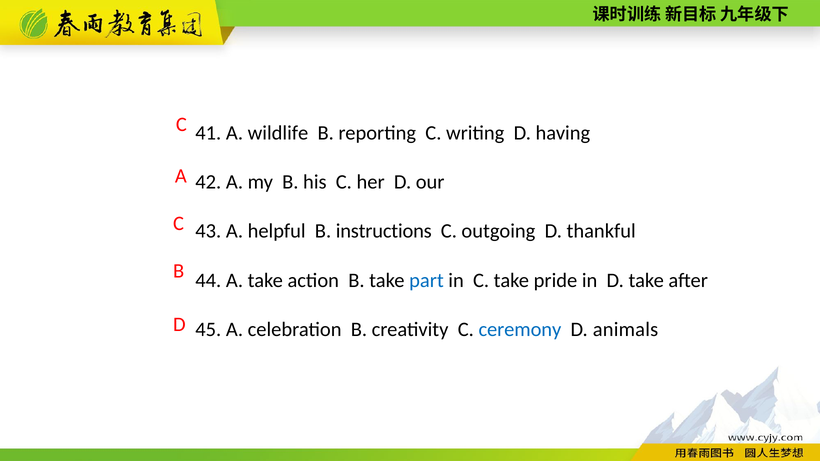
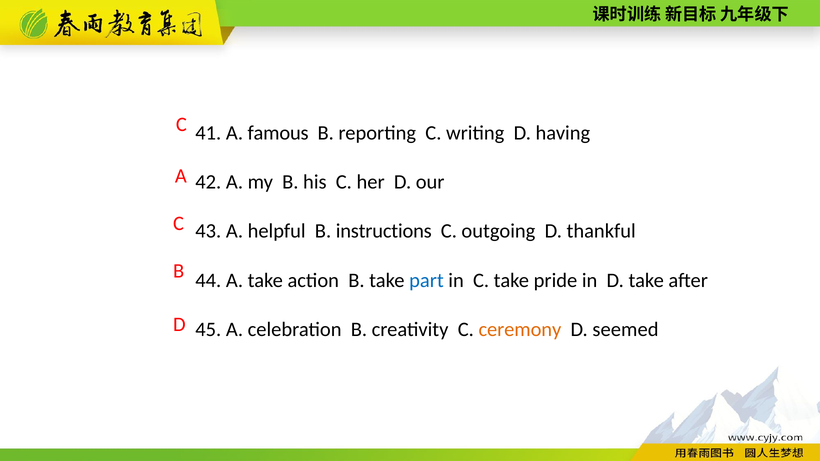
wildlife: wildlife -> famous
ceremony colour: blue -> orange
animals: animals -> seemed
